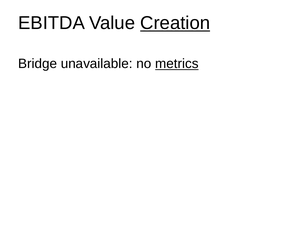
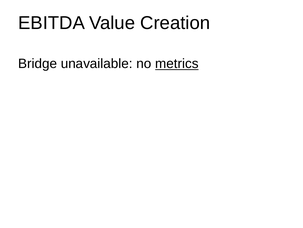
Creation underline: present -> none
